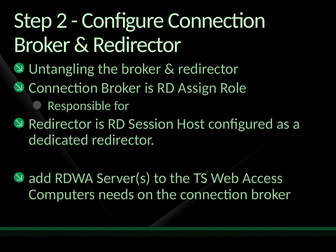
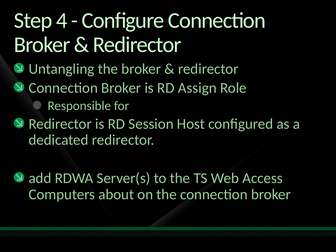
2: 2 -> 4
needs: needs -> about
